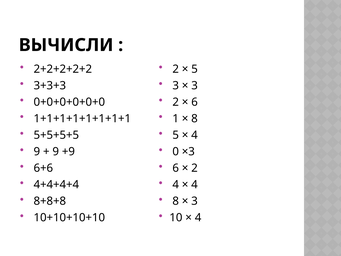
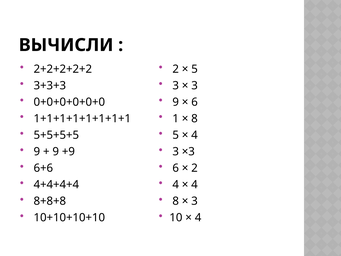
2 at (176, 102): 2 -> 9
0 at (176, 151): 0 -> 3
